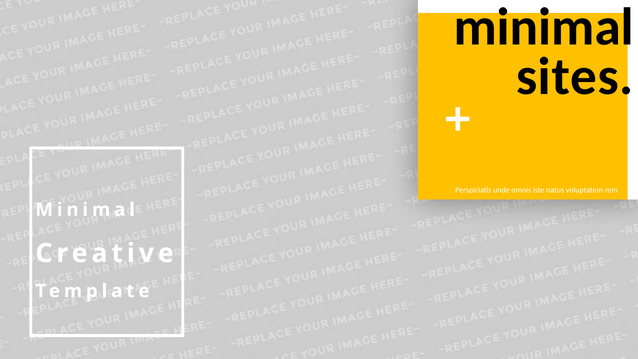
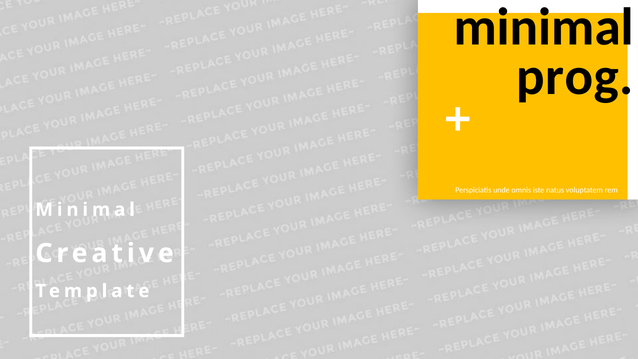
sites: sites -> prog
